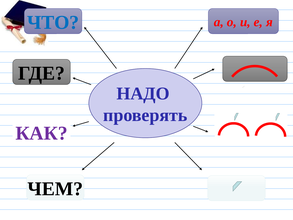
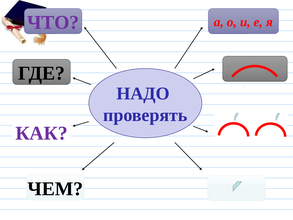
ЧТО colour: blue -> purple
